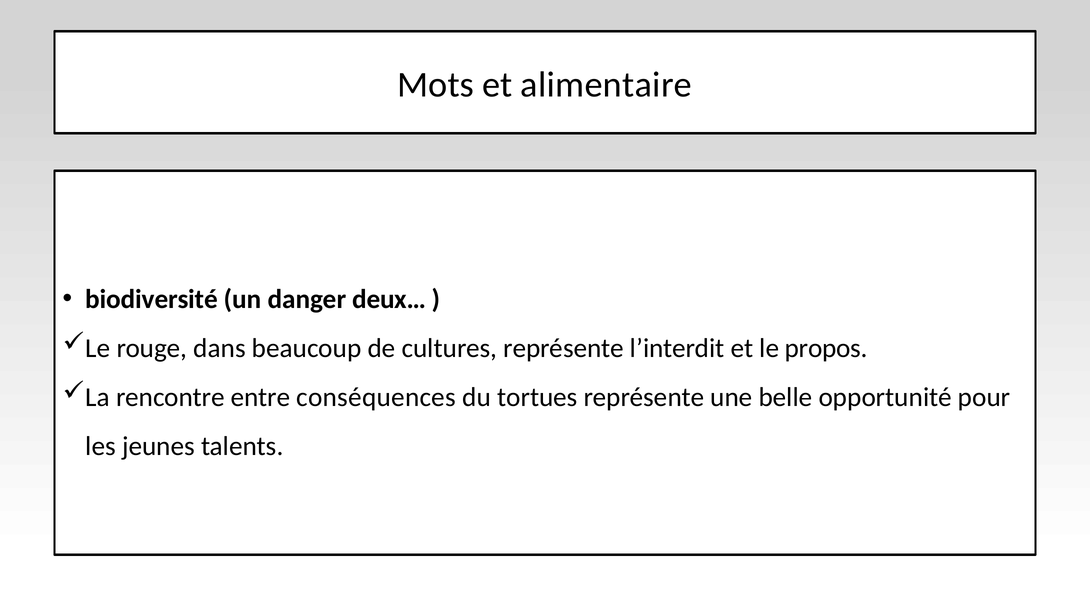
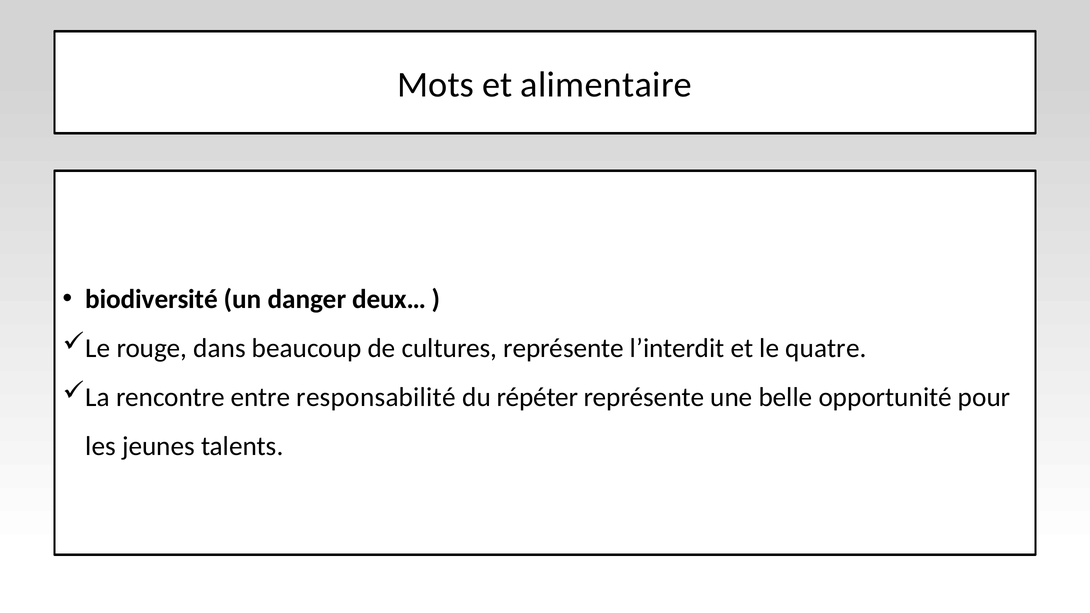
propos: propos -> quatre
conséquences: conséquences -> responsabilité
tortues: tortues -> répéter
